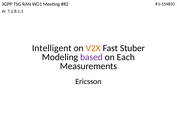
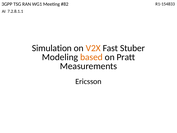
Intelligent: Intelligent -> Simulation
based colour: purple -> orange
Each: Each -> Pratt
